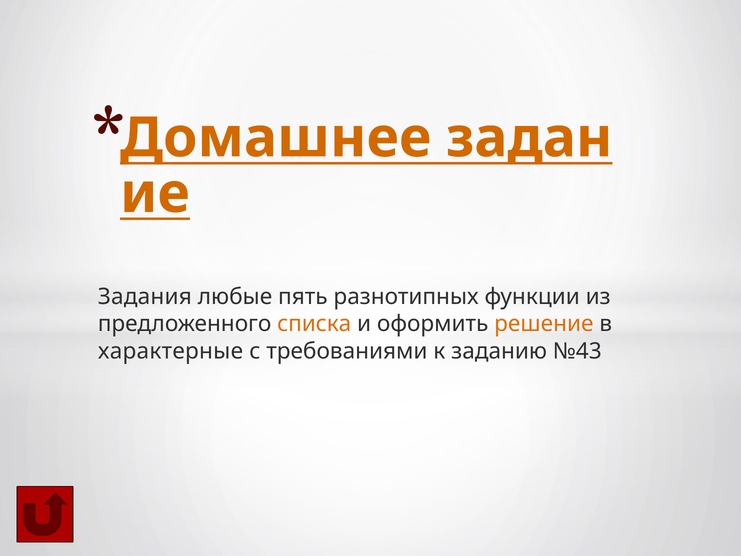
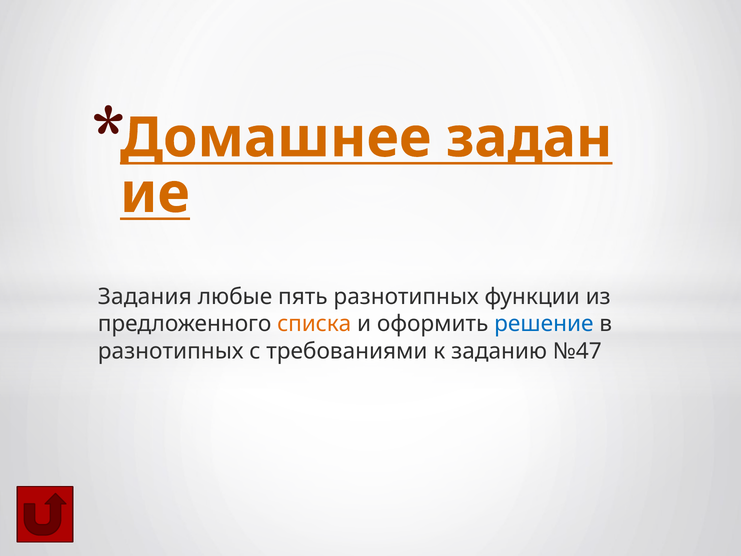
решение colour: orange -> blue
характерные at (171, 351): характерные -> разнотипных
№43: №43 -> №47
